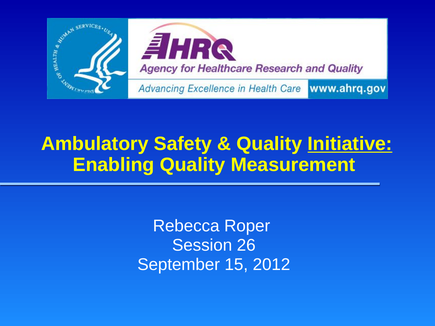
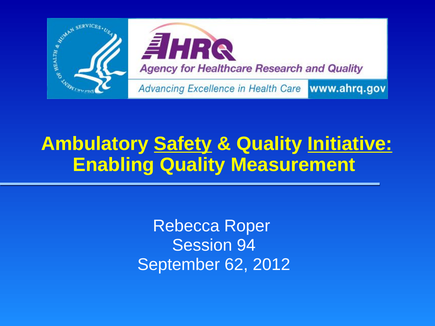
Safety underline: none -> present
26: 26 -> 94
15: 15 -> 62
